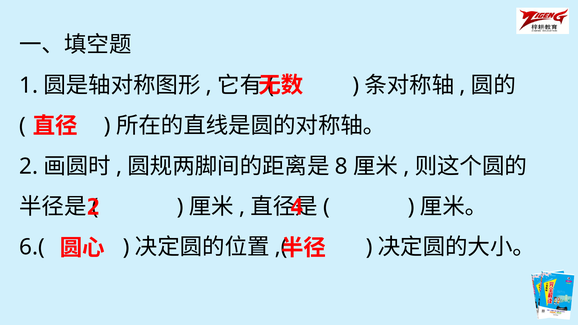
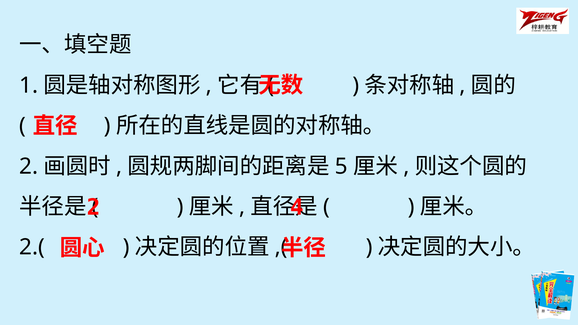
8: 8 -> 5
6.(: 6.( -> 2.(
